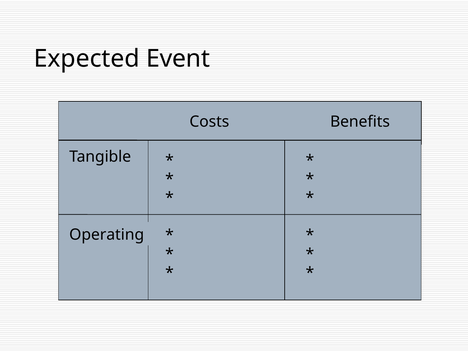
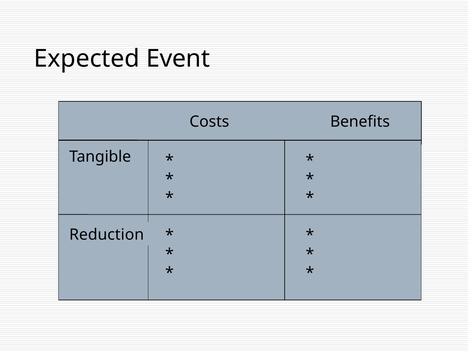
Operating: Operating -> Reduction
